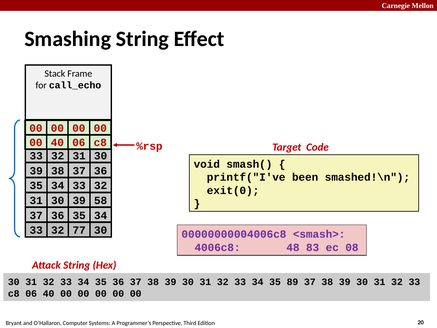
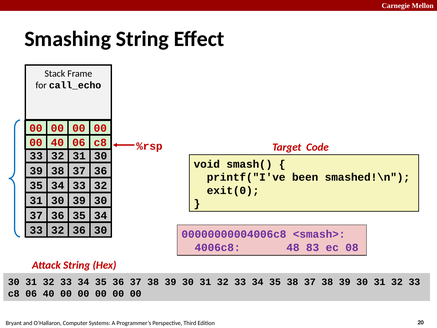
30 39 58: 58 -> 30
32 77: 77 -> 36
35 89: 89 -> 38
